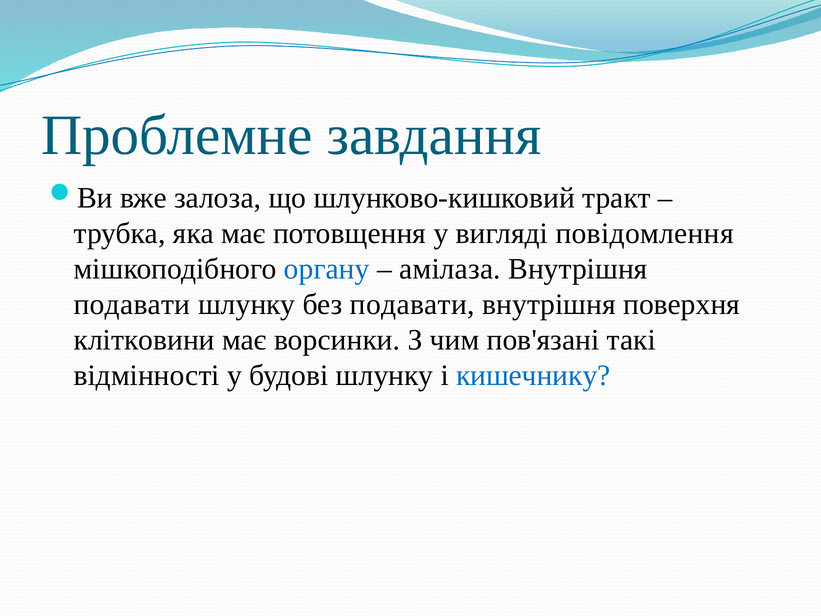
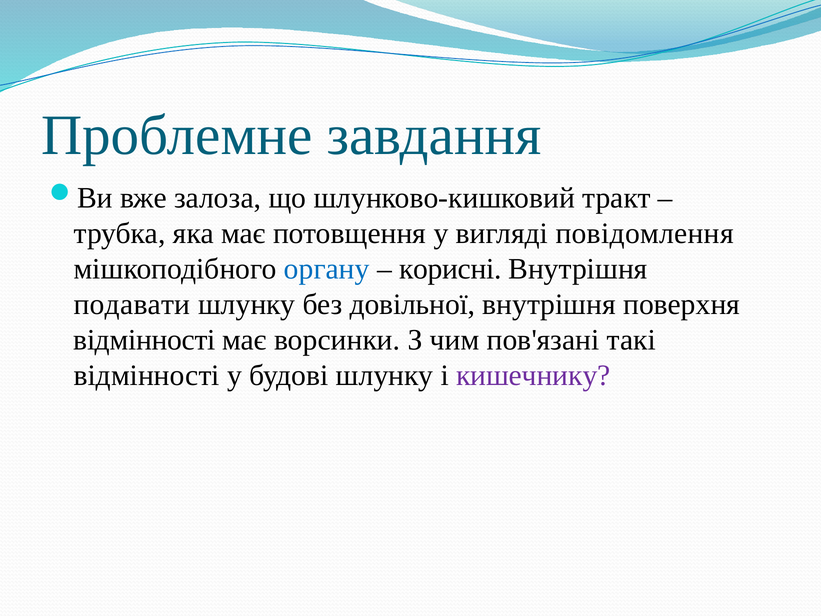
амілаза: амілаза -> корисні
без подавати: подавати -> довільної
клітковини at (144, 340): клітковини -> відмінності
кишечнику colour: blue -> purple
